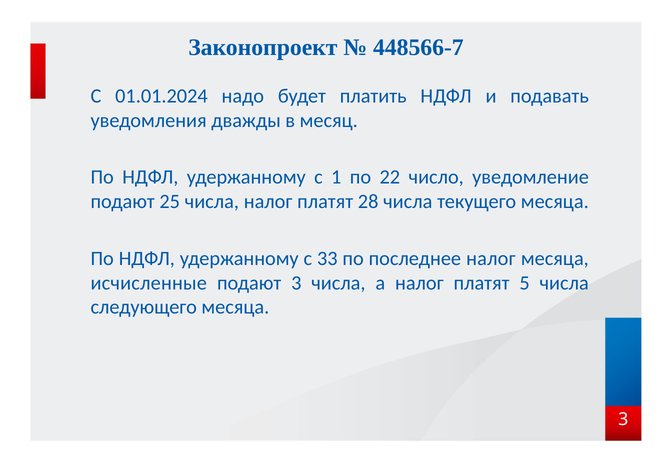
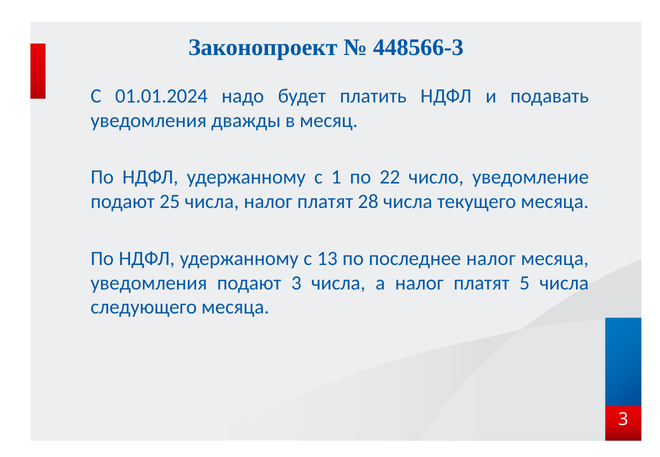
448566-7: 448566-7 -> 448566-3
33: 33 -> 13
исчисленные at (149, 283): исчисленные -> уведомления
